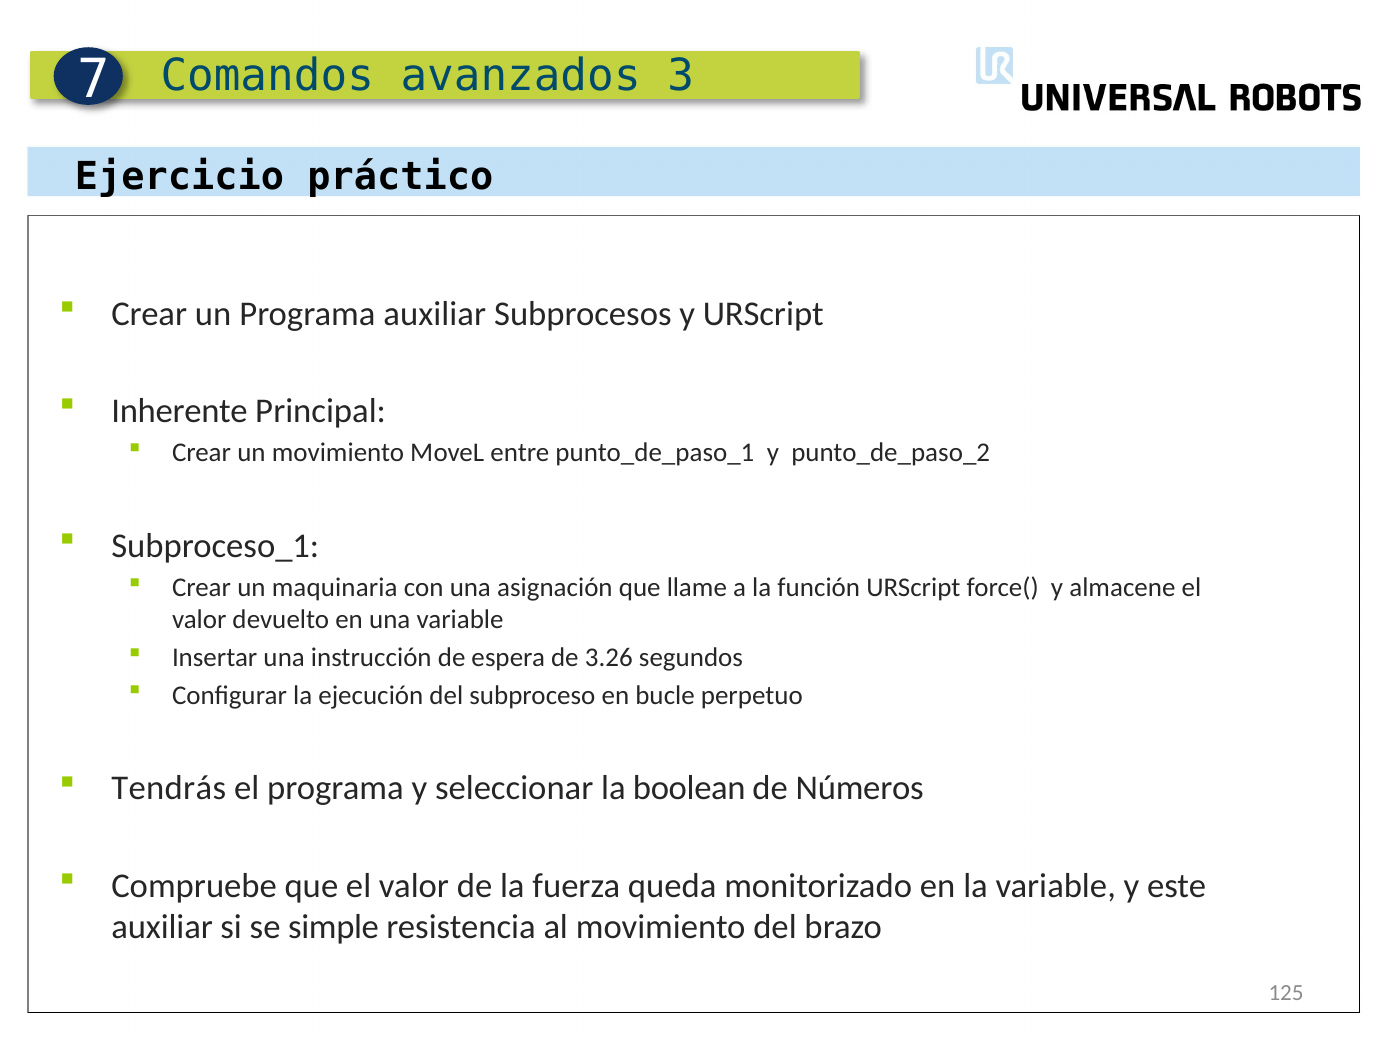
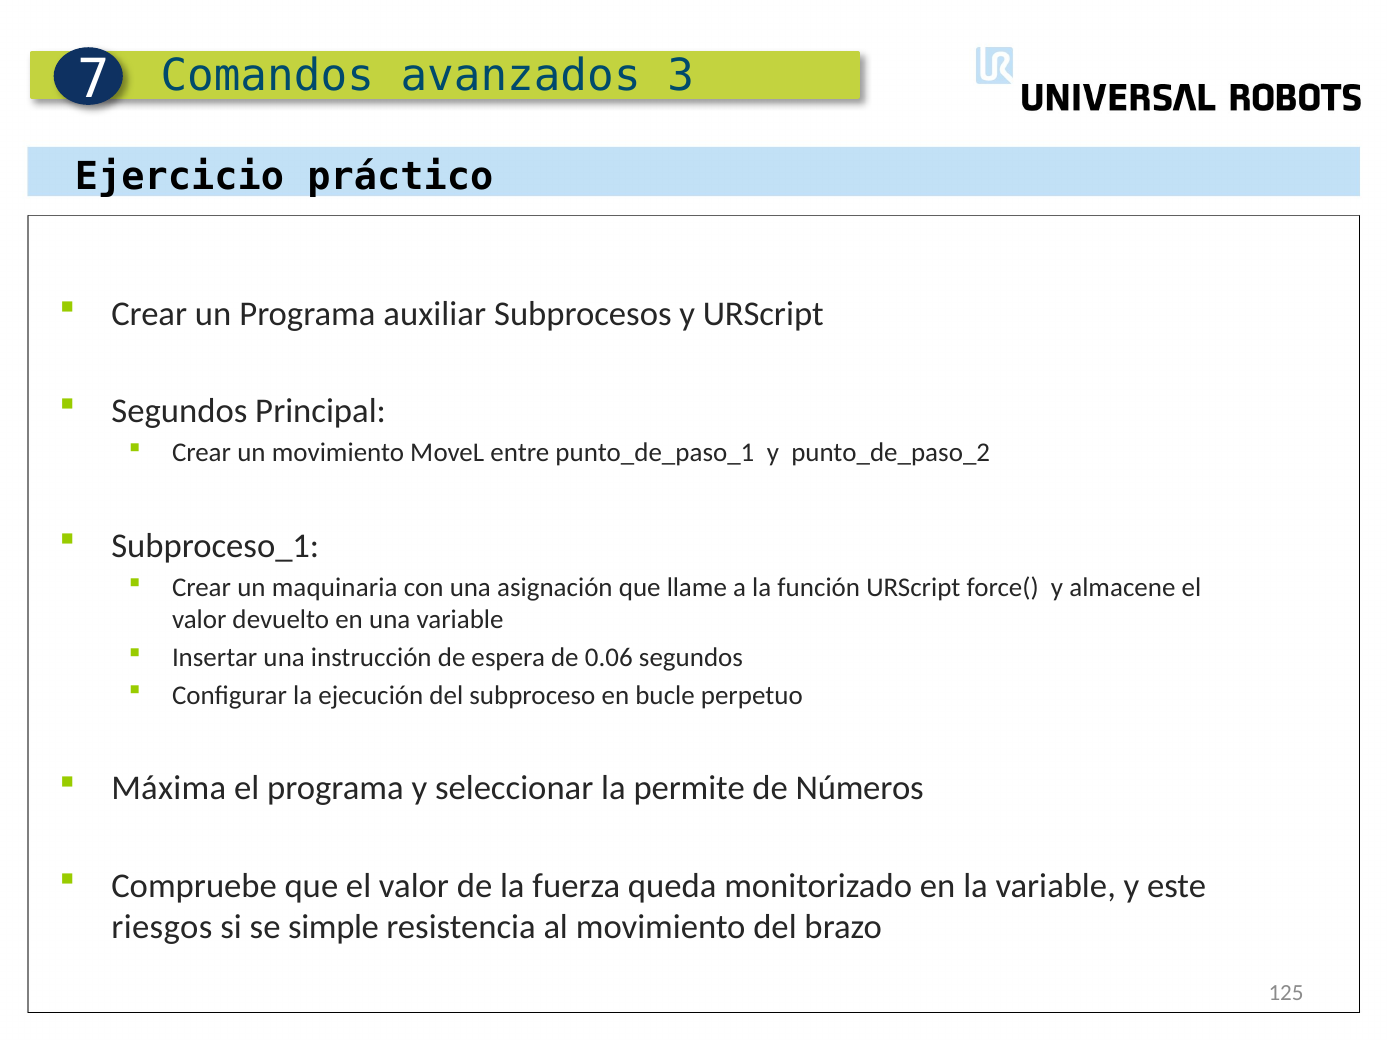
Inherente at (180, 411): Inherente -> Segundos
3.26: 3.26 -> 0.06
Tendrás: Tendrás -> Máxima
boolean: boolean -> permite
auxiliar at (162, 927): auxiliar -> riesgos
